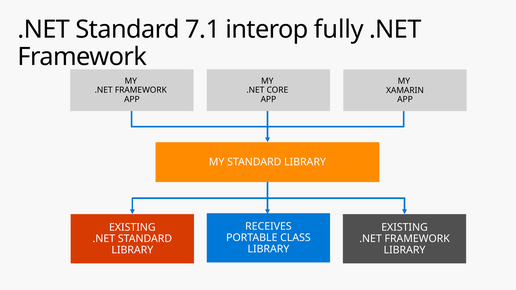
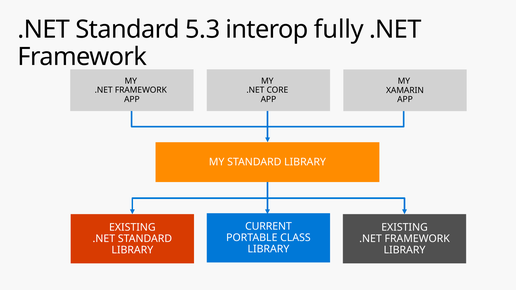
7.1: 7.1 -> 5.3
RECEIVES: RECEIVES -> CURRENT
